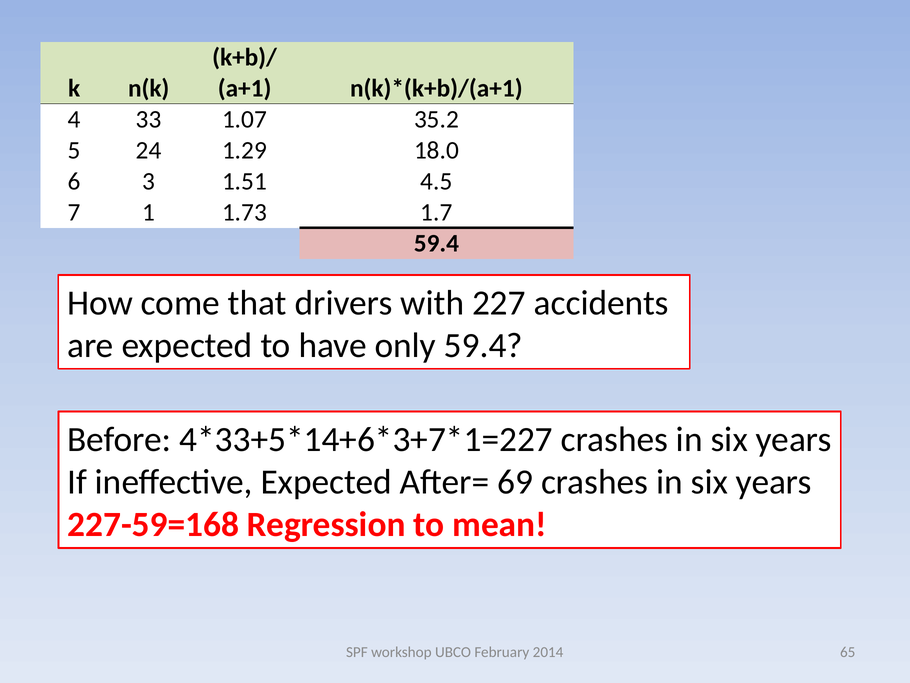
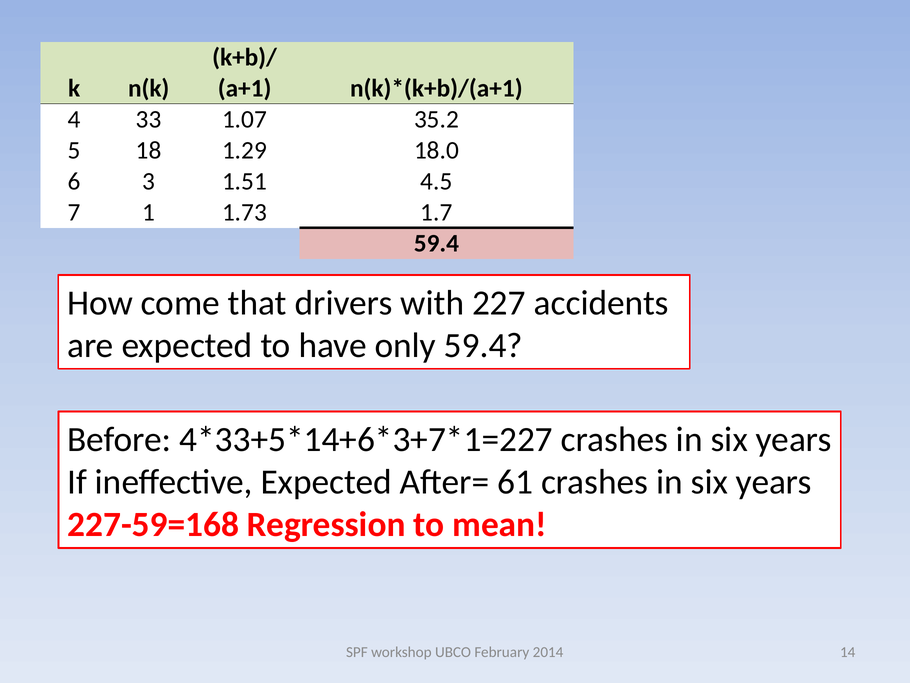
24: 24 -> 18
69: 69 -> 61
65: 65 -> 14
